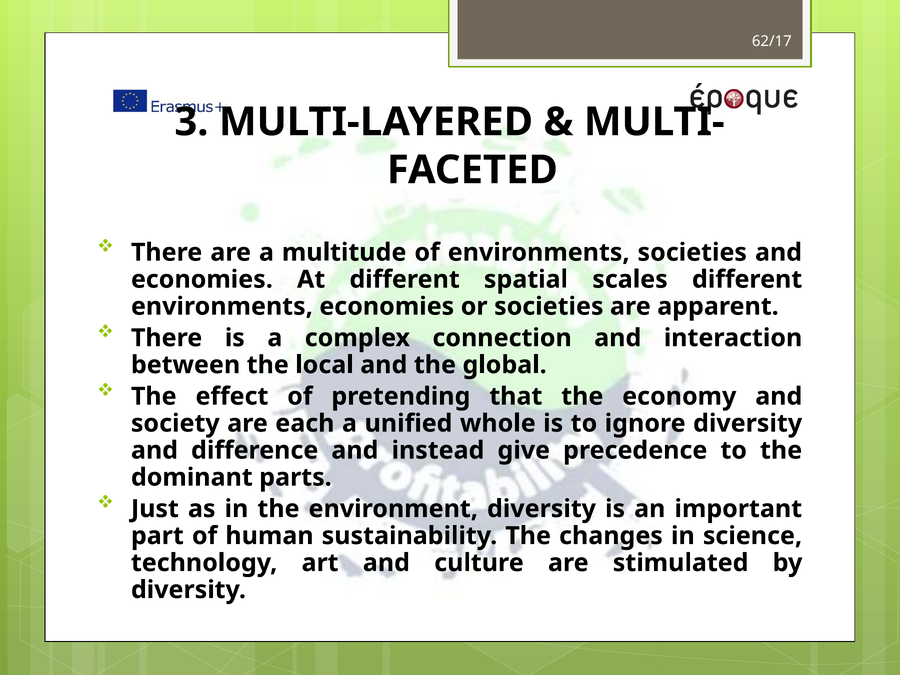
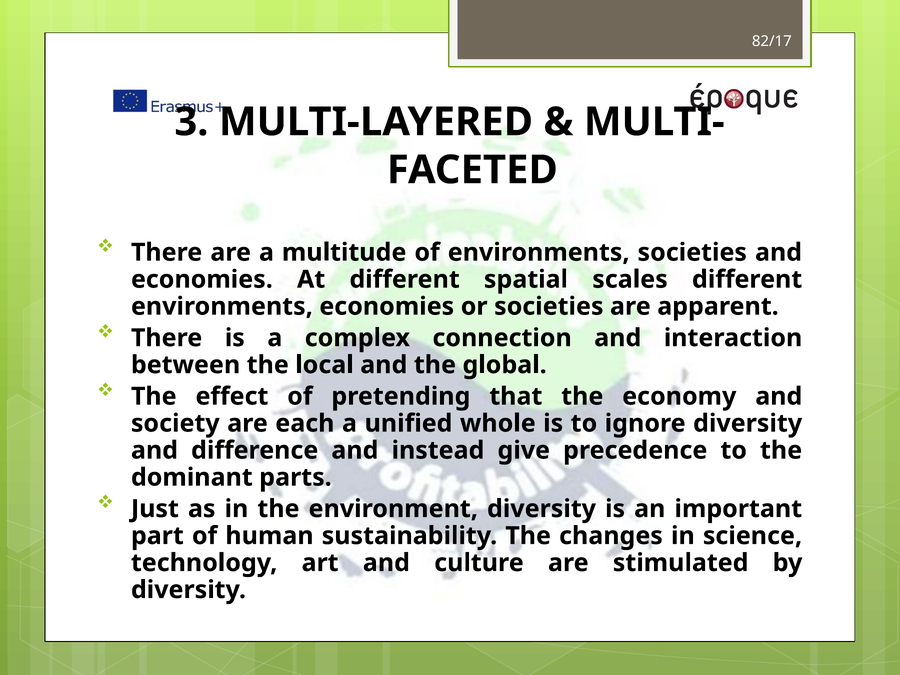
62/17: 62/17 -> 82/17
